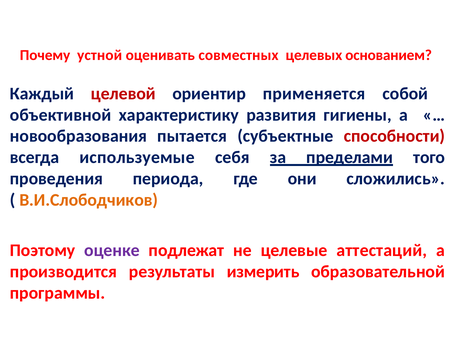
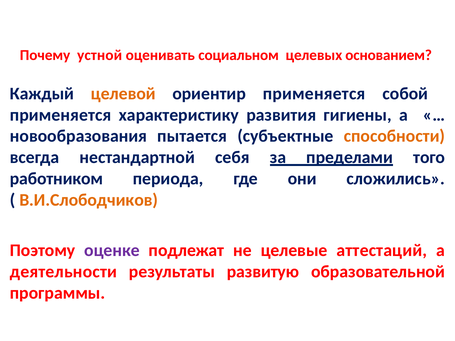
совместных: совместных -> социальном
целевой colour: red -> orange
объективной at (61, 115): объективной -> применяется
способности colour: red -> orange
используемые: используемые -> нестандартной
проведения: проведения -> работником
производится: производится -> деятельности
измерить: измерить -> развитую
